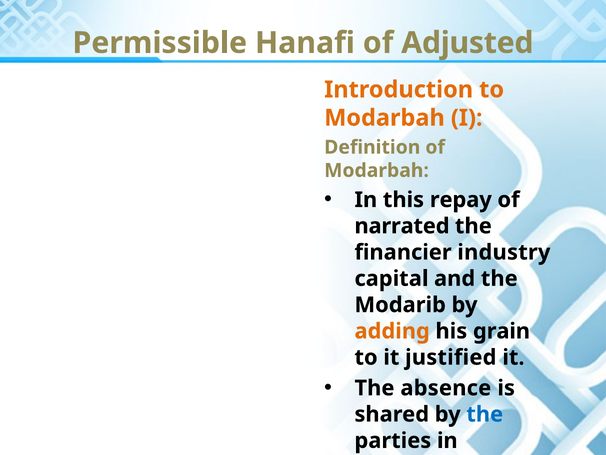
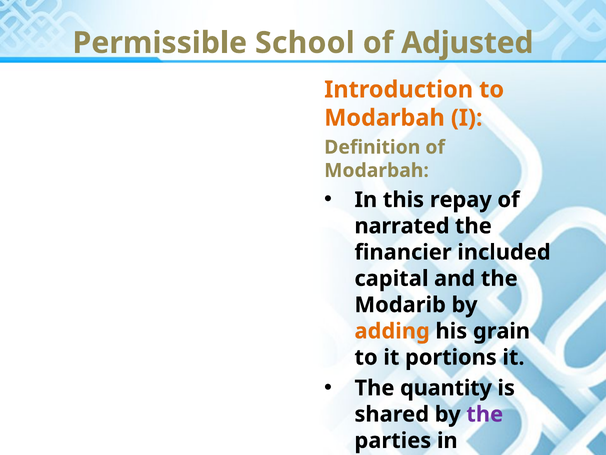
Hanafi: Hanafi -> School
industry: industry -> included
justified: justified -> portions
absence: absence -> quantity
the at (485, 414) colour: blue -> purple
